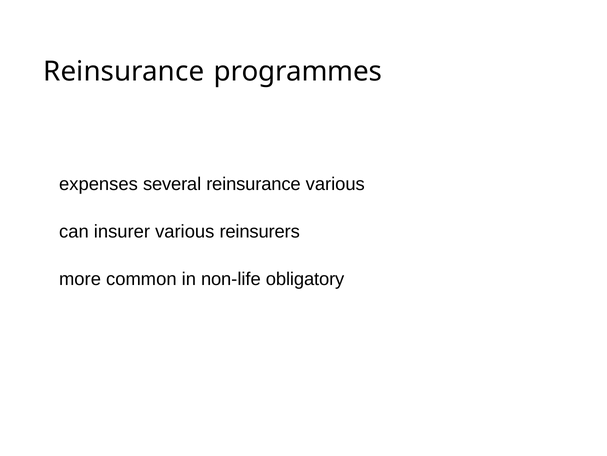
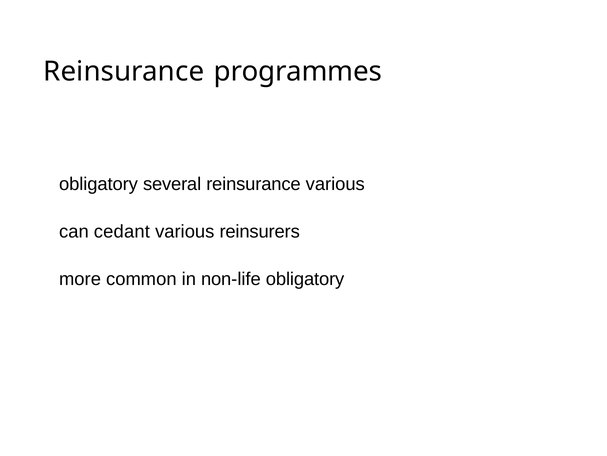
expenses at (98, 184): expenses -> obligatory
insurer: insurer -> cedant
